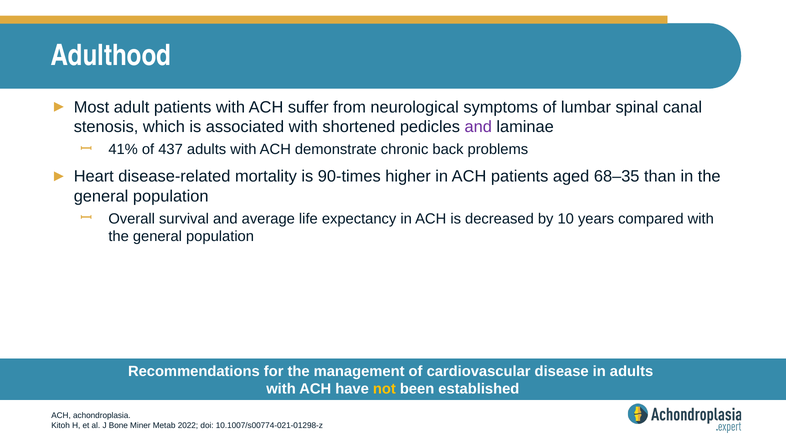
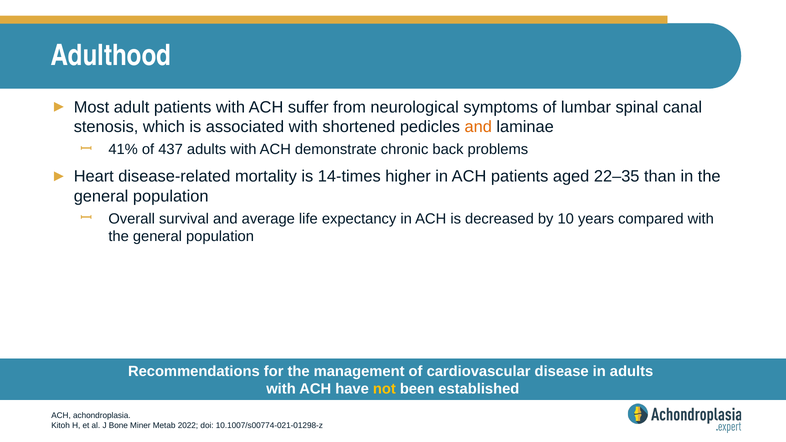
and at (478, 127) colour: purple -> orange
90-times: 90-times -> 14-times
68–35: 68–35 -> 22–35
